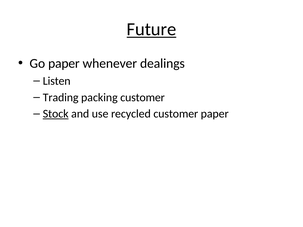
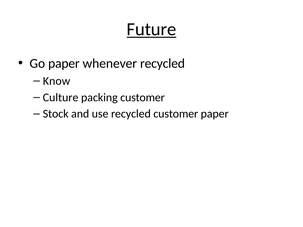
whenever dealings: dealings -> recycled
Listen: Listen -> Know
Trading: Trading -> Culture
Stock underline: present -> none
